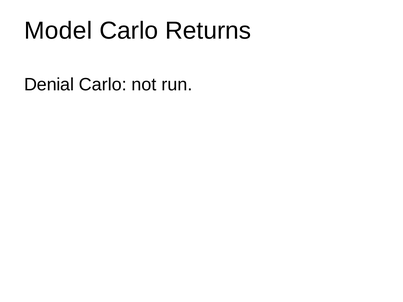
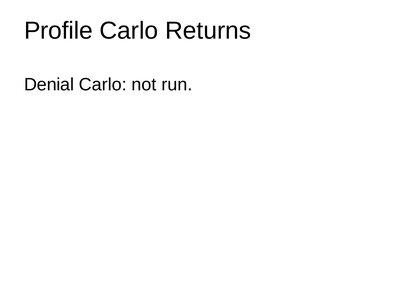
Model: Model -> Profile
